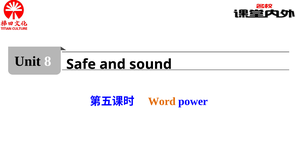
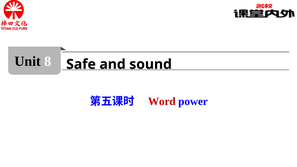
Word colour: orange -> red
